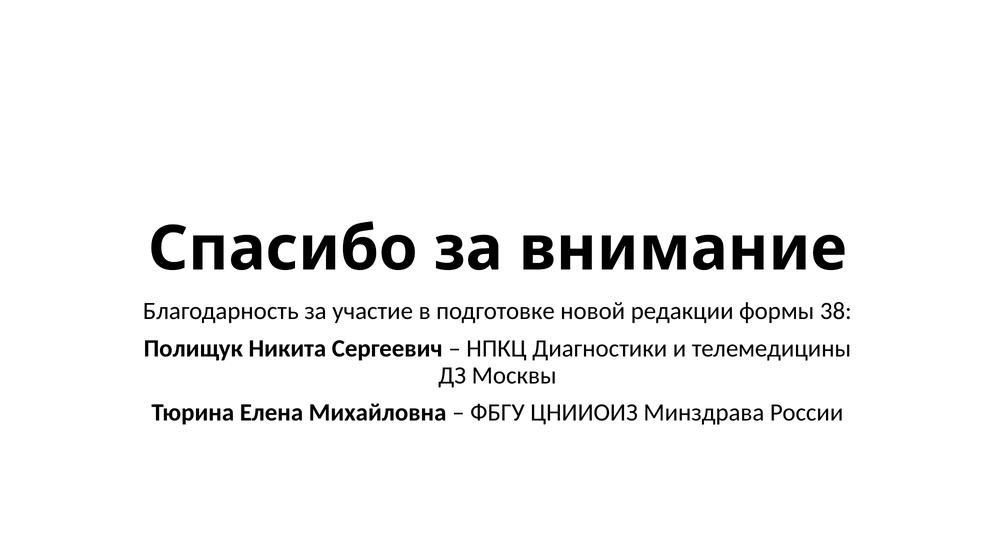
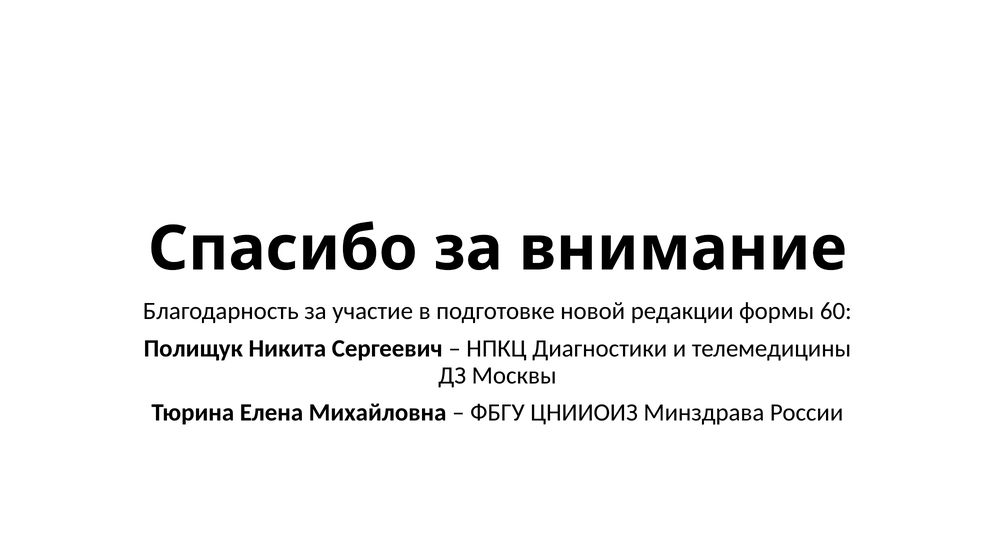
38: 38 -> 60
